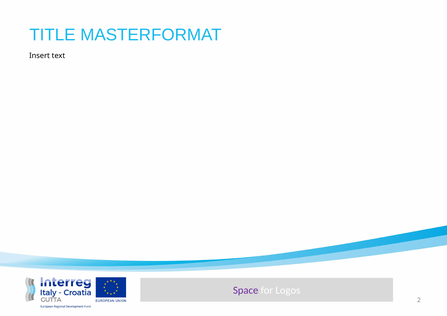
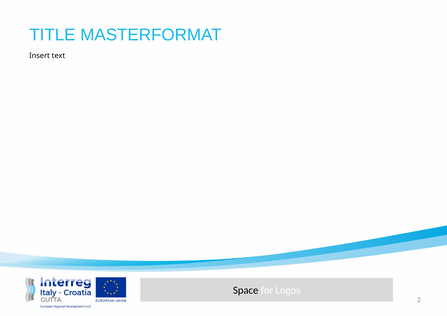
Space colour: purple -> black
